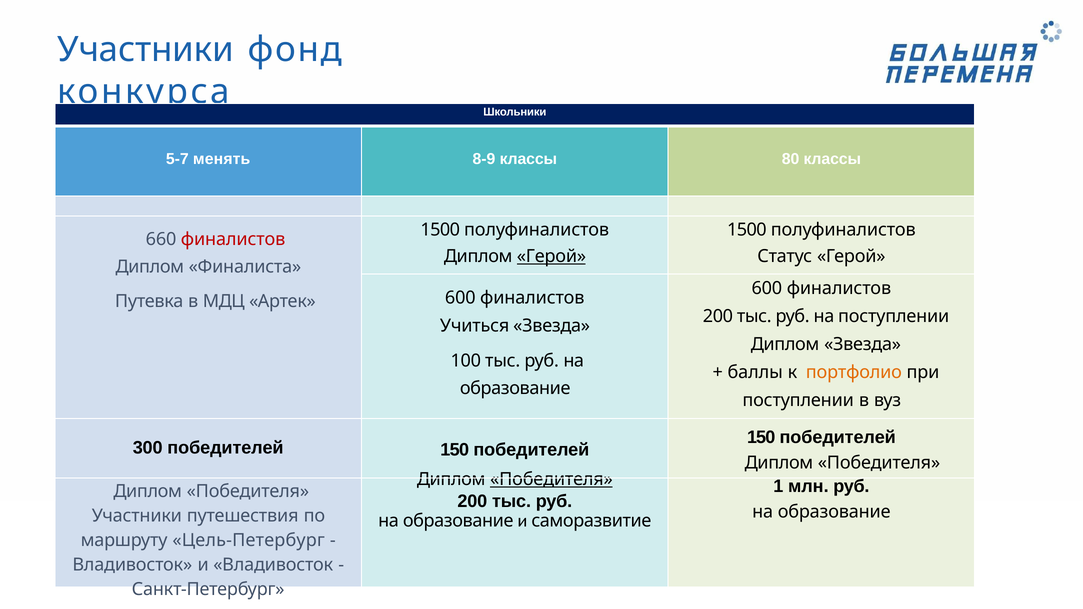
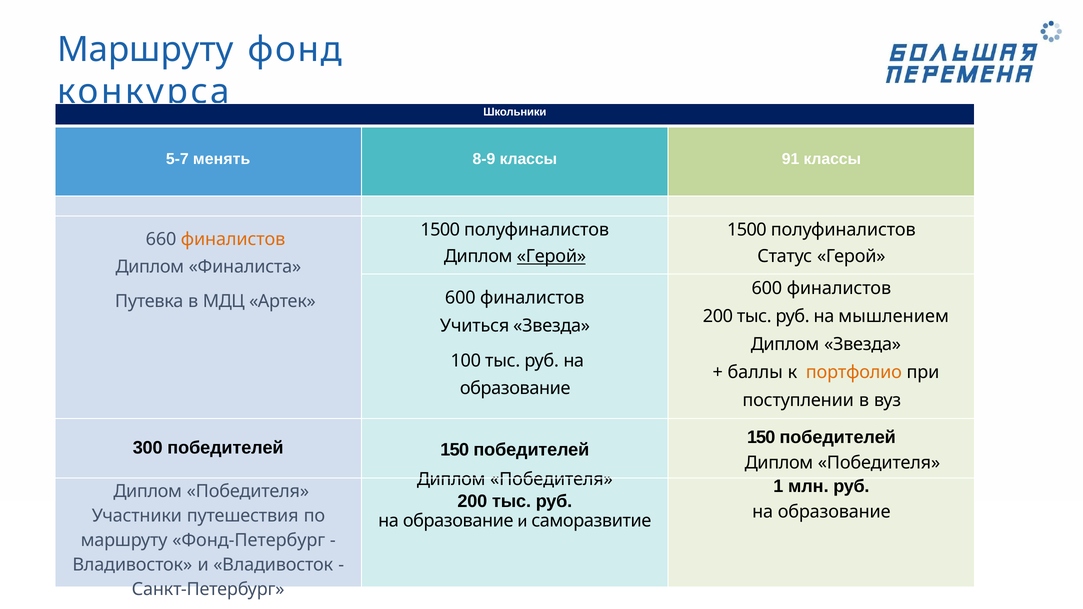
Участники at (146, 50): Участники -> Маршруту
80: 80 -> 91
финалистов at (233, 239) colour: red -> orange
на поступлении: поступлении -> мышлением
Победителя at (551, 479) underline: present -> none
Цель-Петербург: Цель-Петербург -> Фонд-Петербург
